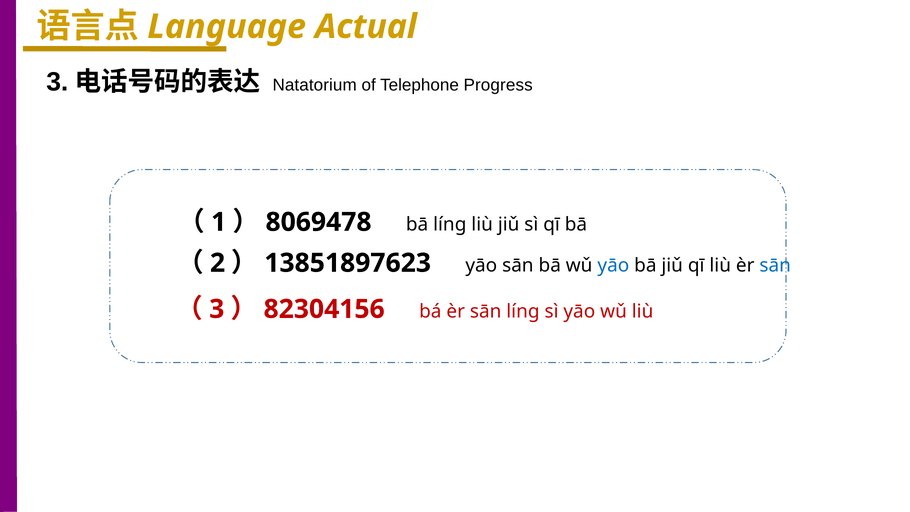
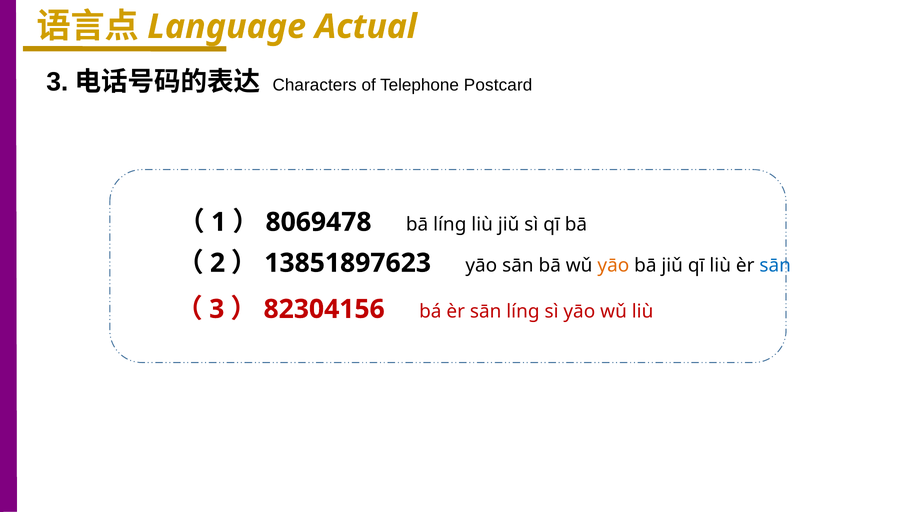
Natatorium: Natatorium -> Characters
Progress: Progress -> Postcard
yāo at (613, 265) colour: blue -> orange
